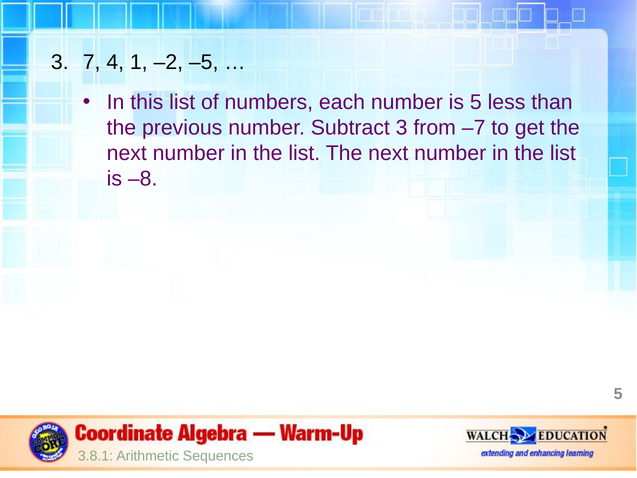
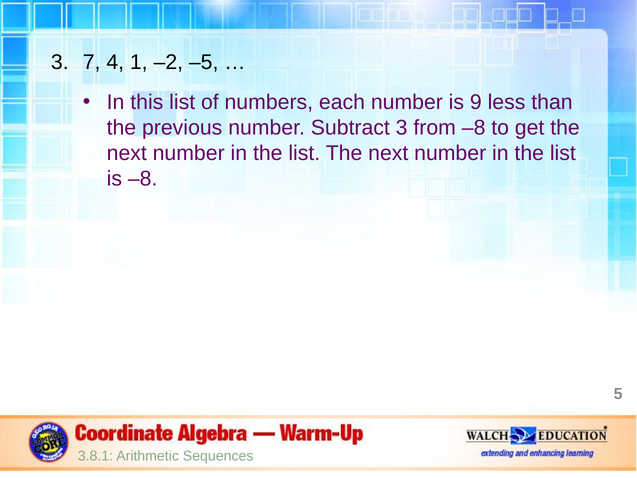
is 5: 5 -> 9
from –7: –7 -> –8
